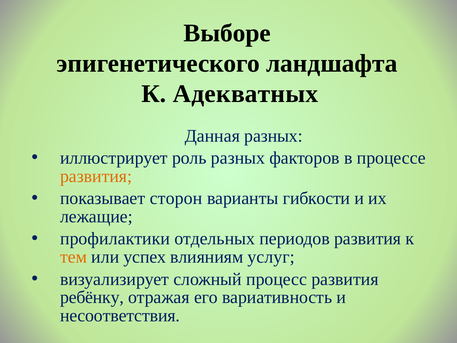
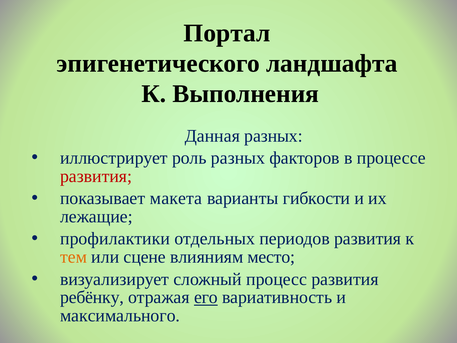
Выборе: Выборе -> Портал
Адекватных: Адекватных -> Выполнения
развития at (96, 176) colour: orange -> red
сторон: сторон -> макета
успех: успех -> сцене
услуг: услуг -> место
его underline: none -> present
несоответствия: несоответствия -> максимального
